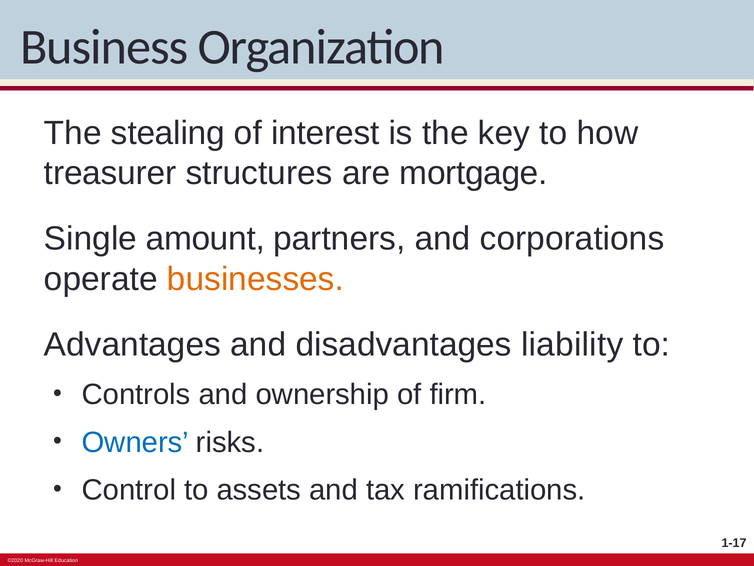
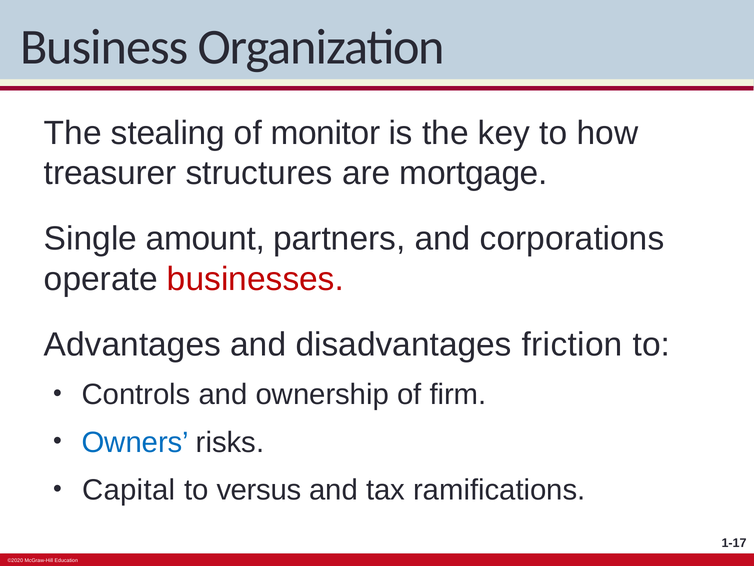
interest: interest -> monitor
businesses colour: orange -> red
liability: liability -> friction
Control: Control -> Capital
assets: assets -> versus
